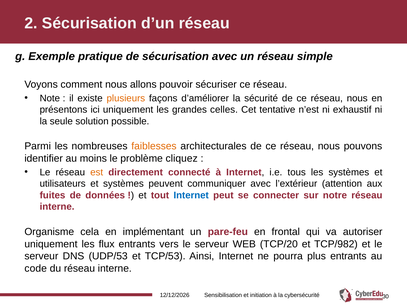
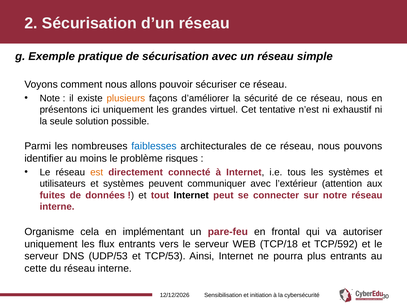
celles: celles -> virtuel
faiblesses colour: orange -> blue
cliquez: cliquez -> risques
Internet at (191, 195) colour: blue -> black
TCP/20: TCP/20 -> TCP/18
TCP/982: TCP/982 -> TCP/592
code: code -> cette
